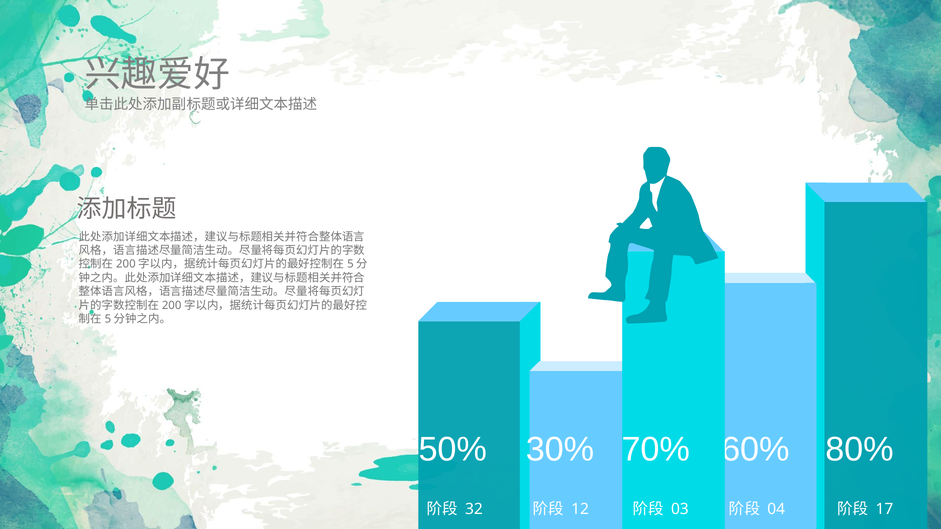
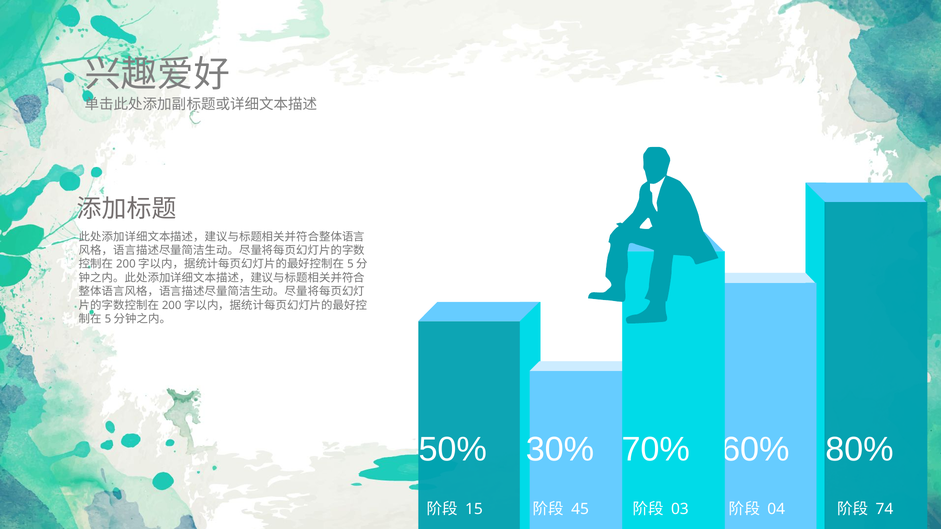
32: 32 -> 15
12: 12 -> 45
17: 17 -> 74
